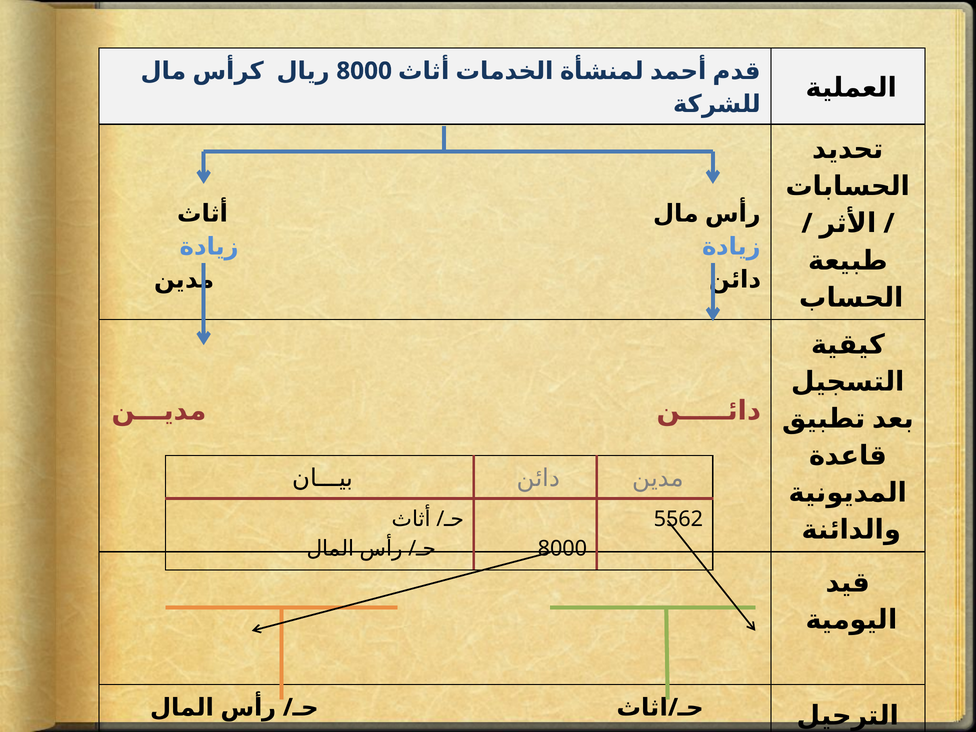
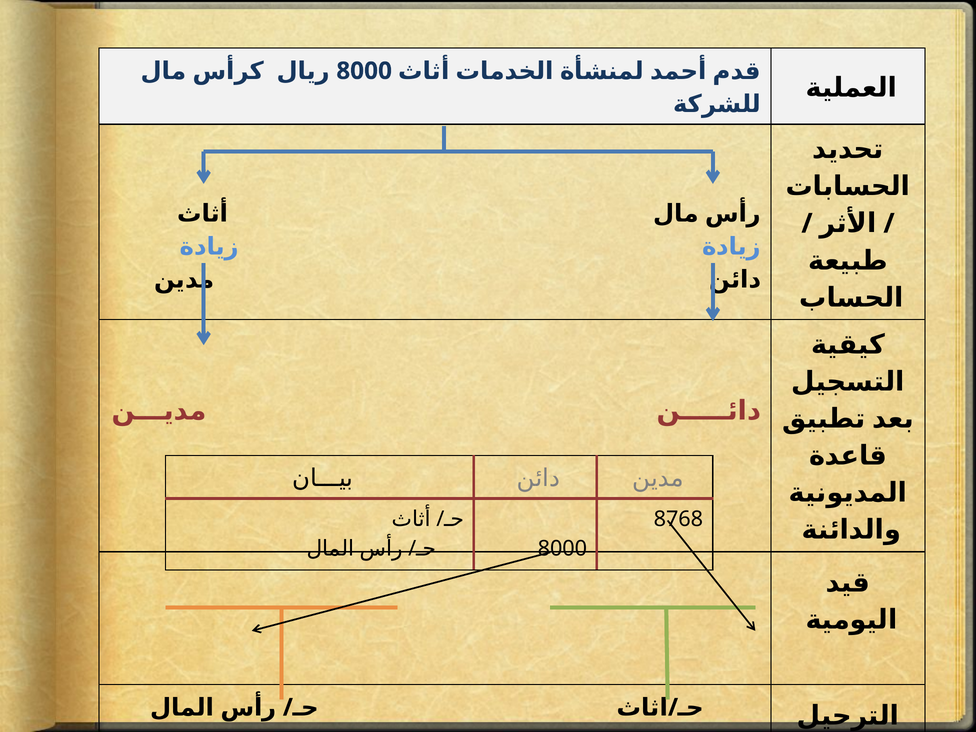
5562: 5562 -> 8768
